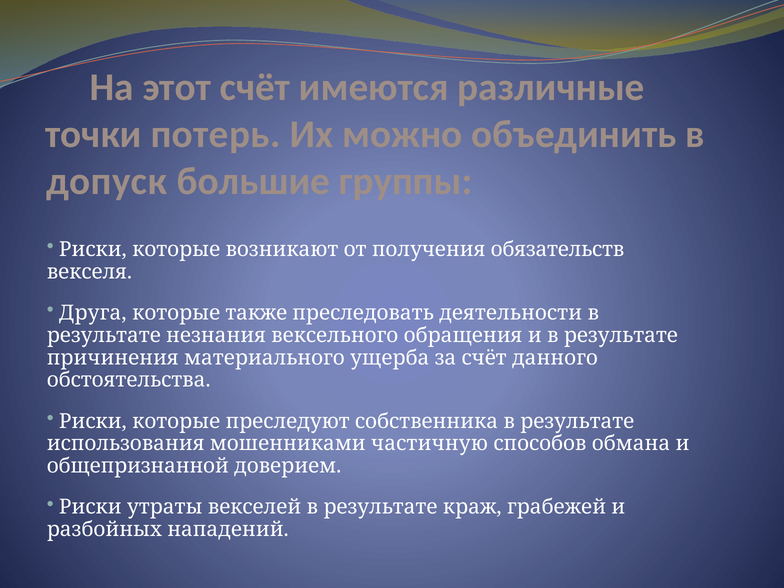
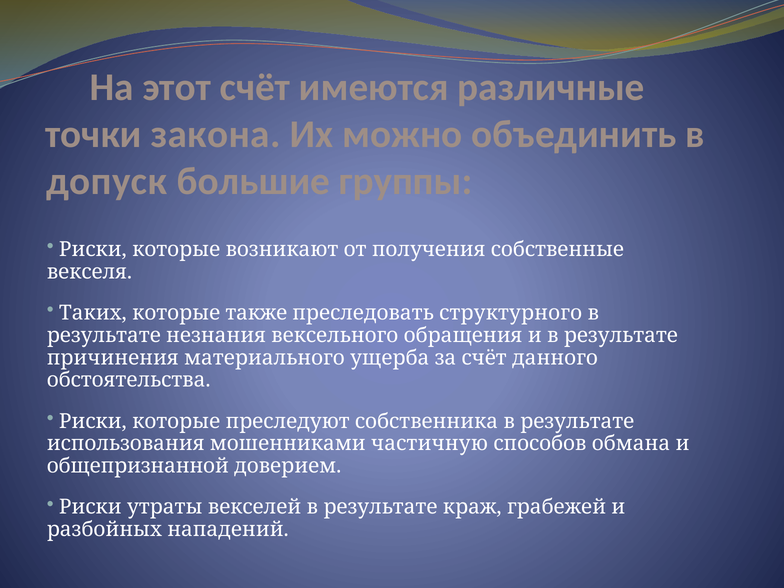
потерь: потерь -> закона
обязательств: обязательств -> собственные
Друга: Друга -> Таких
деятельности: деятельности -> структурного
